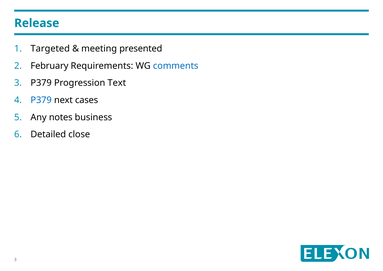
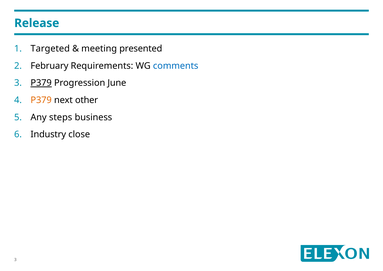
P379 at (41, 83) underline: none -> present
Text: Text -> June
P379 at (41, 100) colour: blue -> orange
cases: cases -> other
notes: notes -> steps
Detailed: Detailed -> Industry
